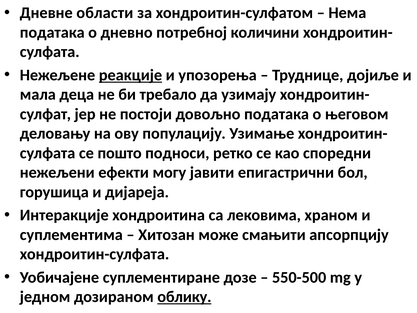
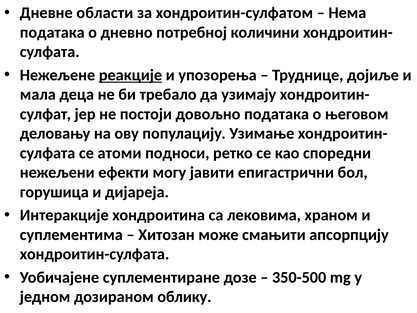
пошто: пошто -> атоми
550-500: 550-500 -> 350-500
облику underline: present -> none
